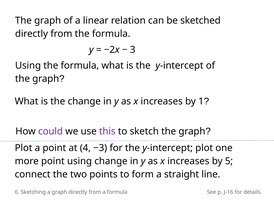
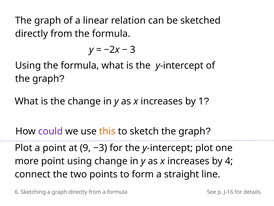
this colour: purple -> orange
4: 4 -> 9
5: 5 -> 4
